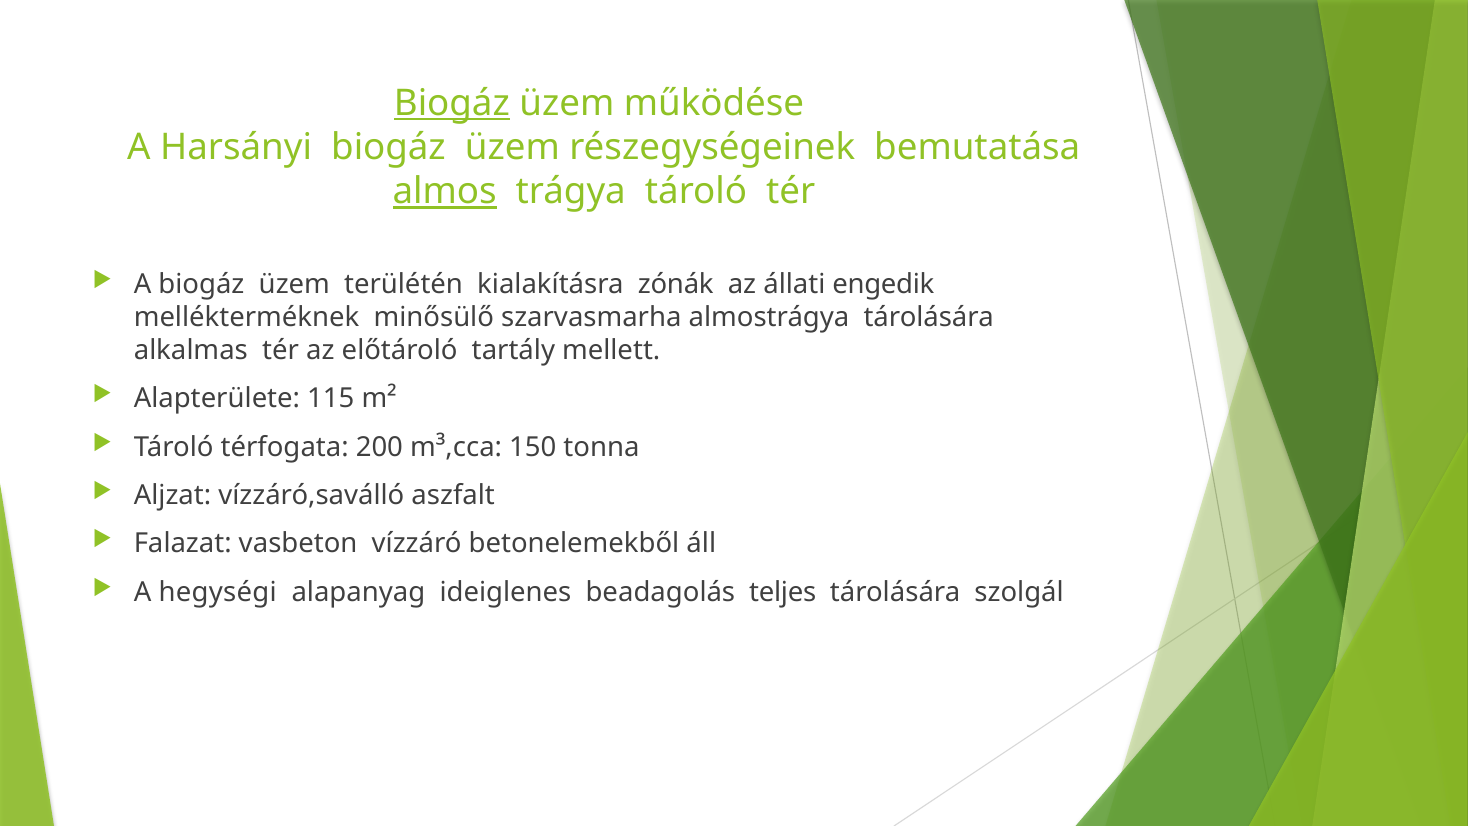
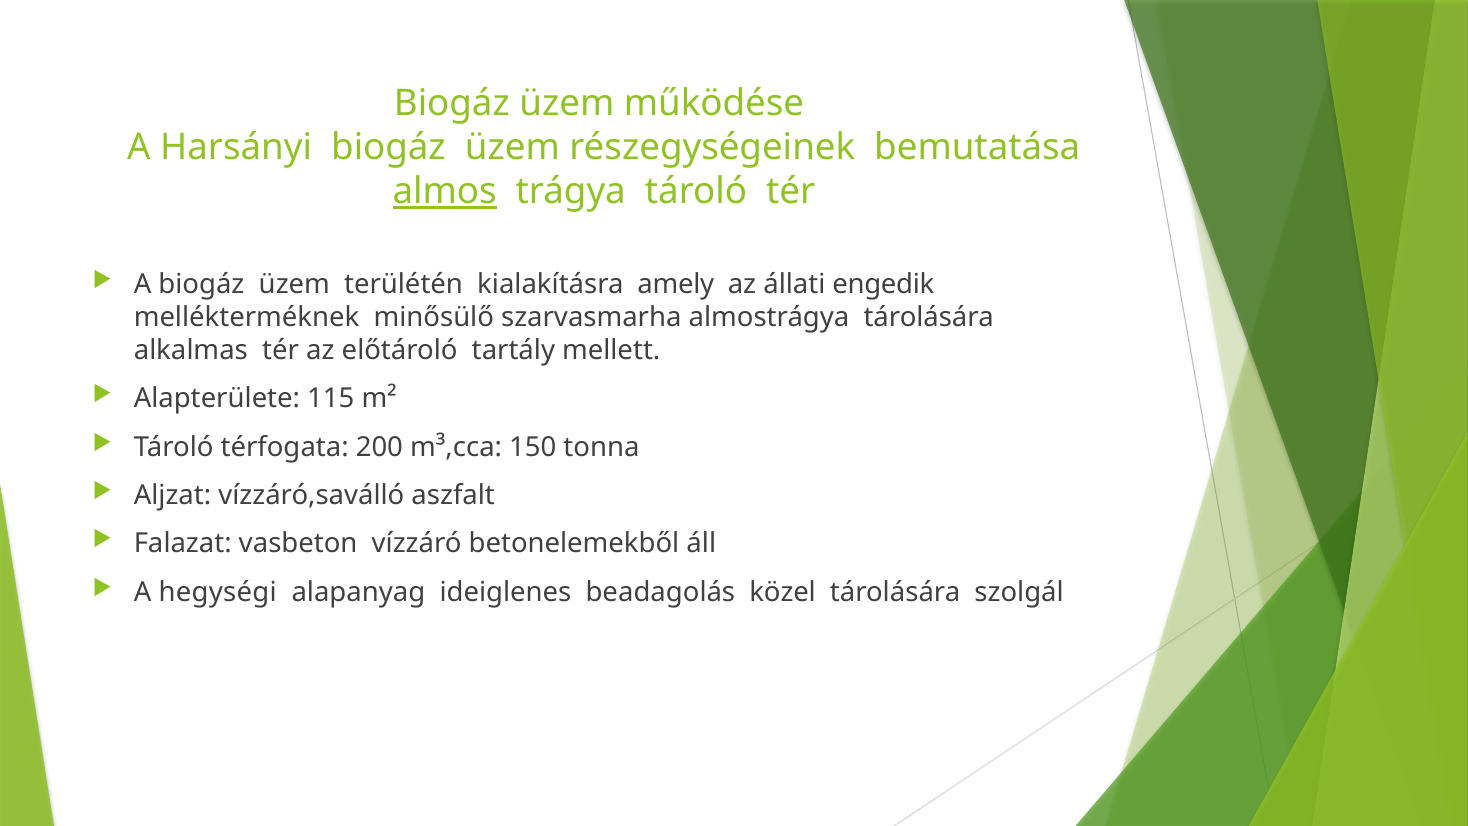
Biogáz at (452, 103) underline: present -> none
zónák: zónák -> amely
teljes: teljes -> közel
